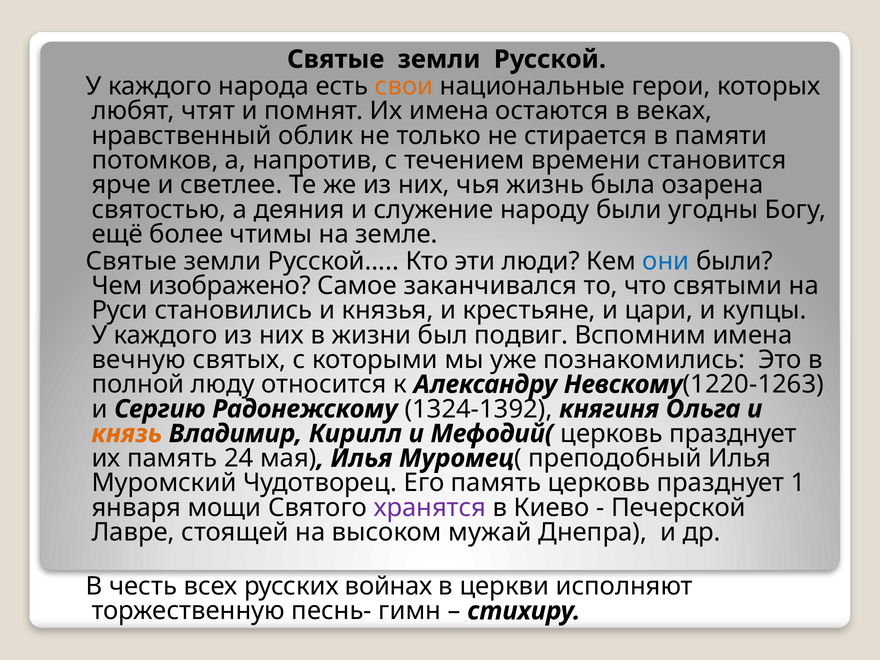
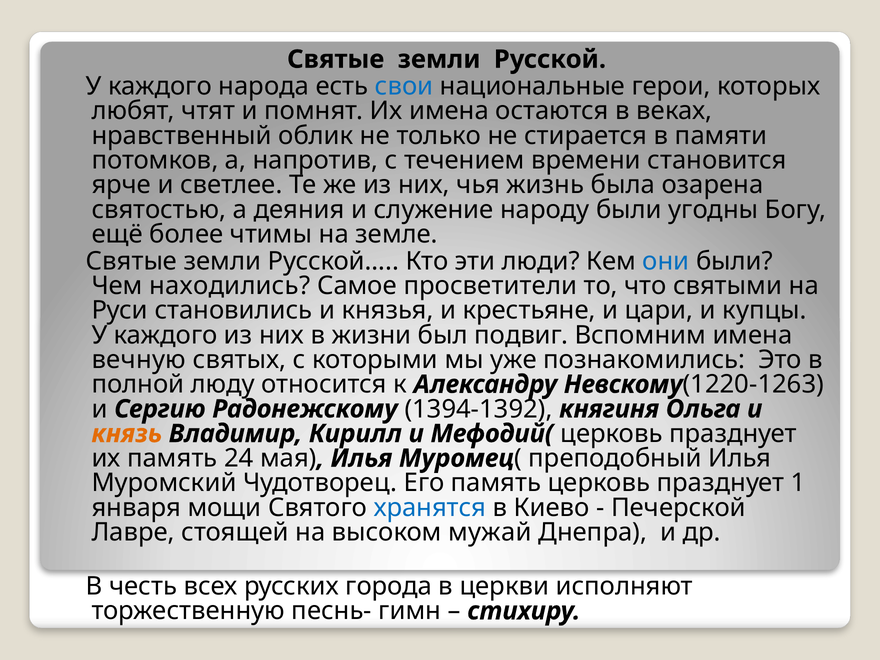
свои colour: orange -> blue
изображено: изображено -> находились
заканчивался: заканчивался -> просветители
1324-1392: 1324-1392 -> 1394-1392
хранятся colour: purple -> blue
войнах: войнах -> города
